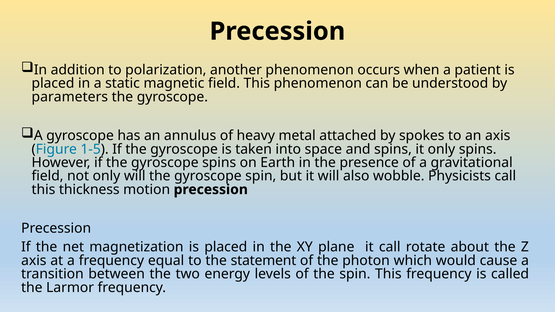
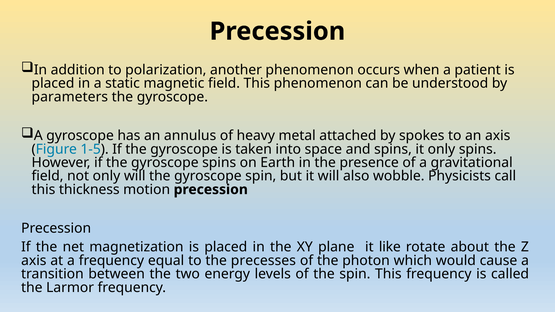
it call: call -> like
statement: statement -> precesses
